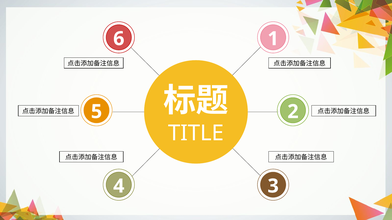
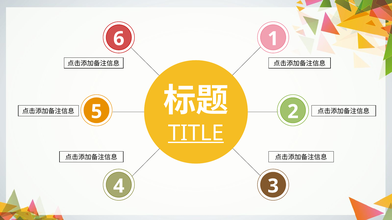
TITLE underline: none -> present
